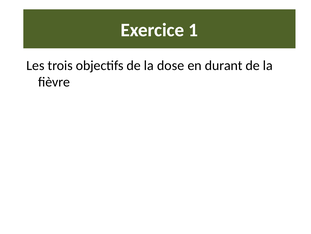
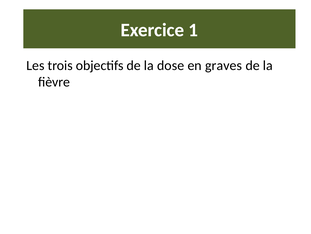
durant: durant -> graves
